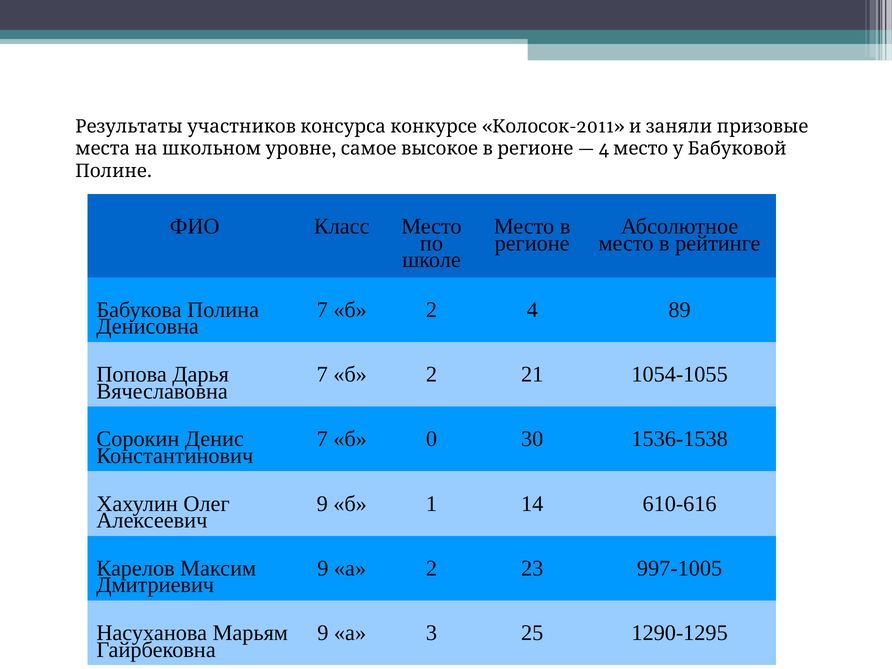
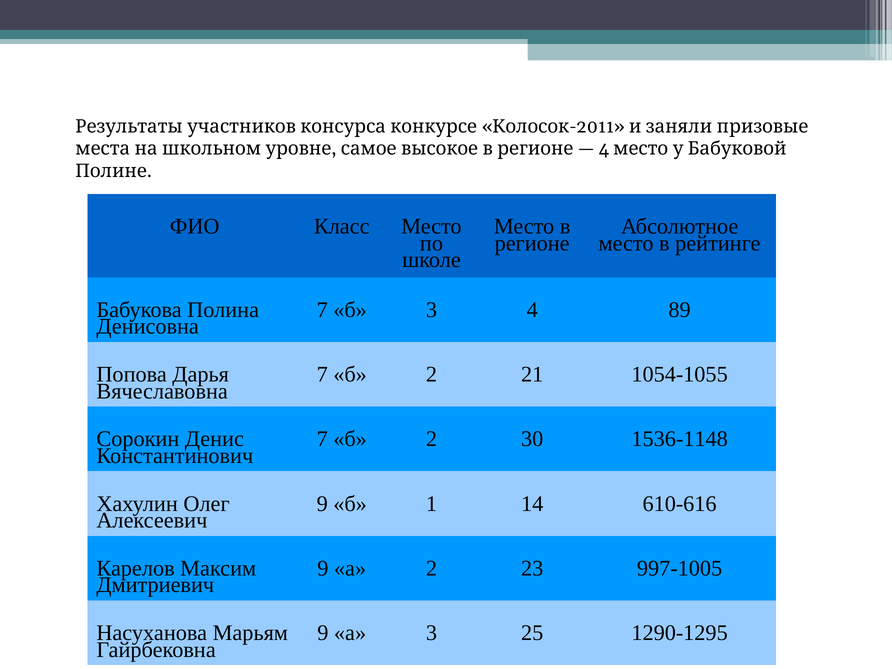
2 at (431, 310): 2 -> 3
0 at (431, 439): 0 -> 2
1536-1538: 1536-1538 -> 1536-1148
